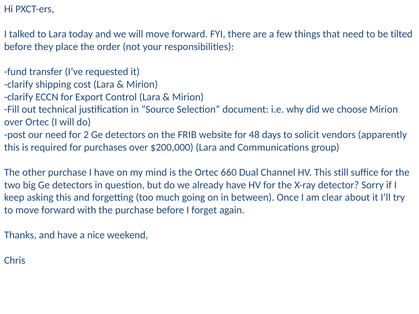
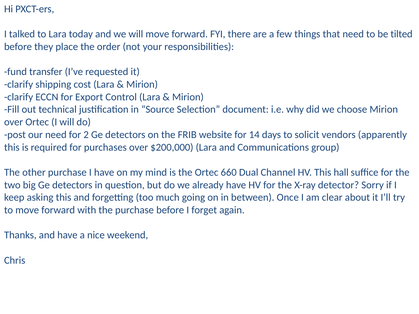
48: 48 -> 14
still: still -> hall
